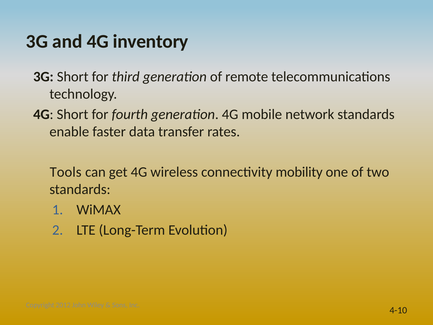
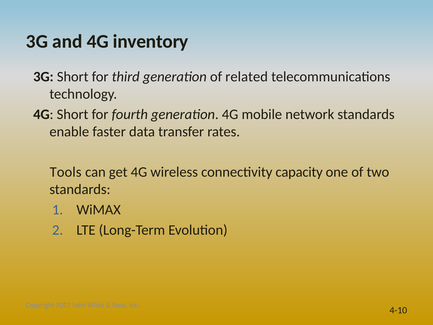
remote: remote -> related
mobility: mobility -> capacity
